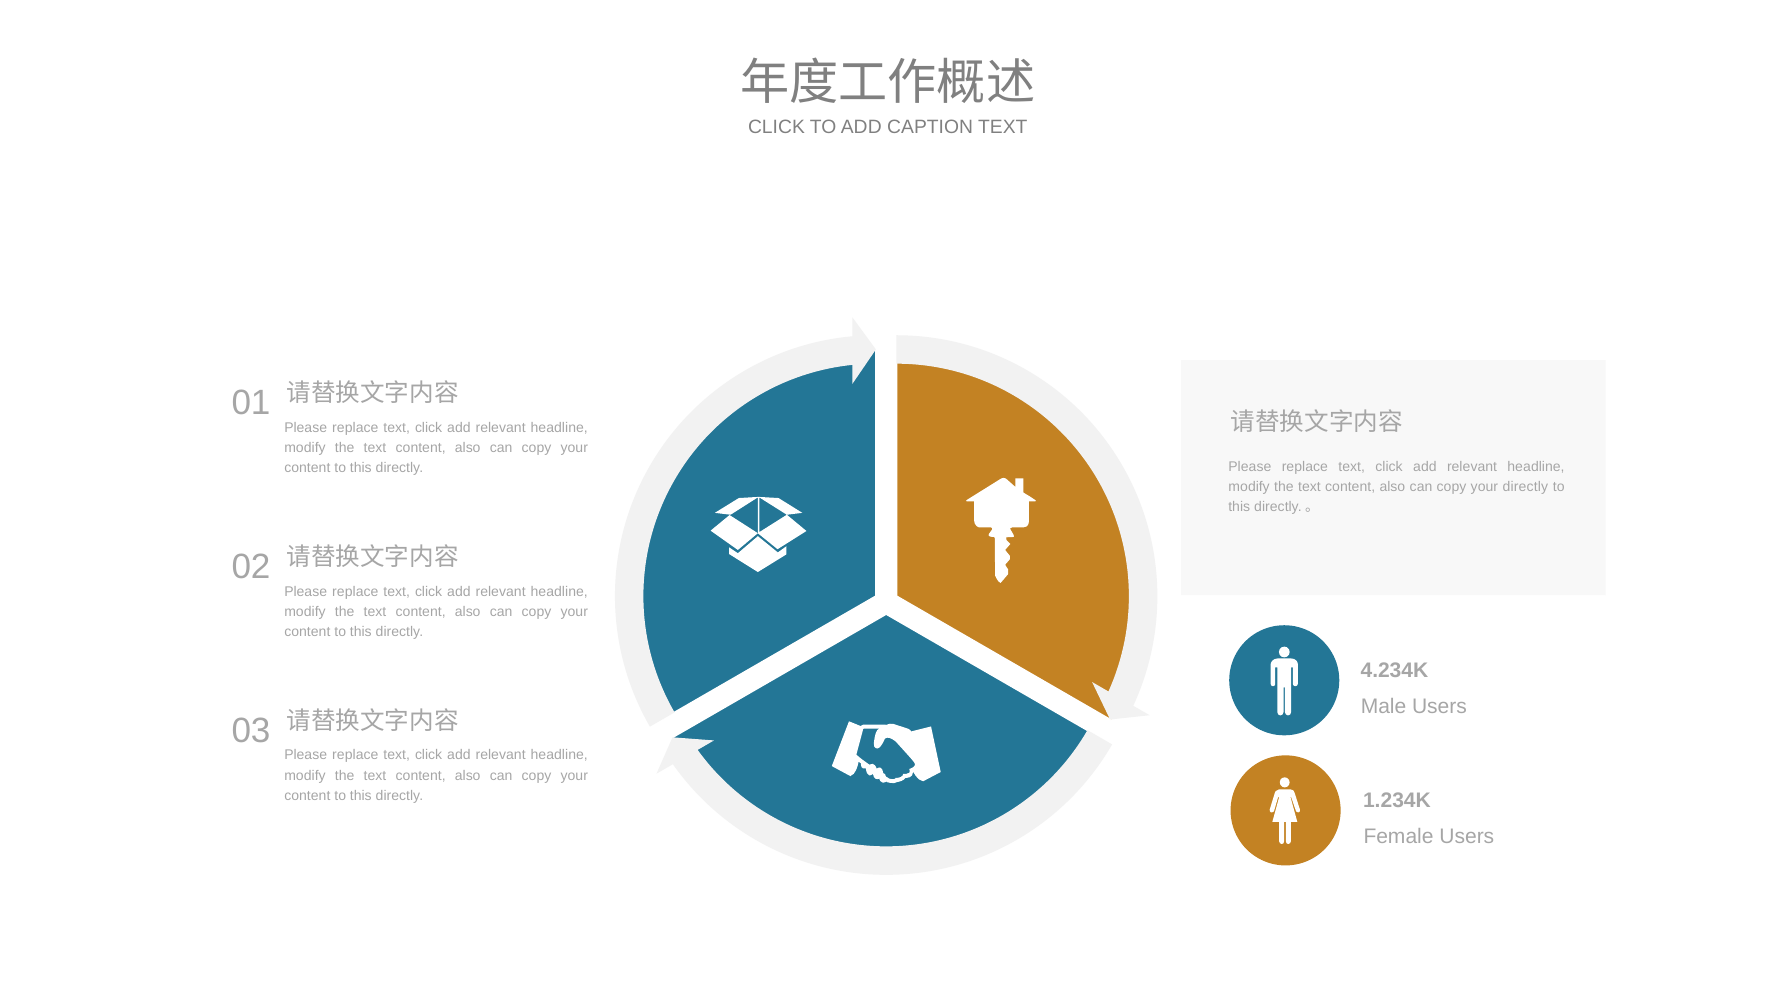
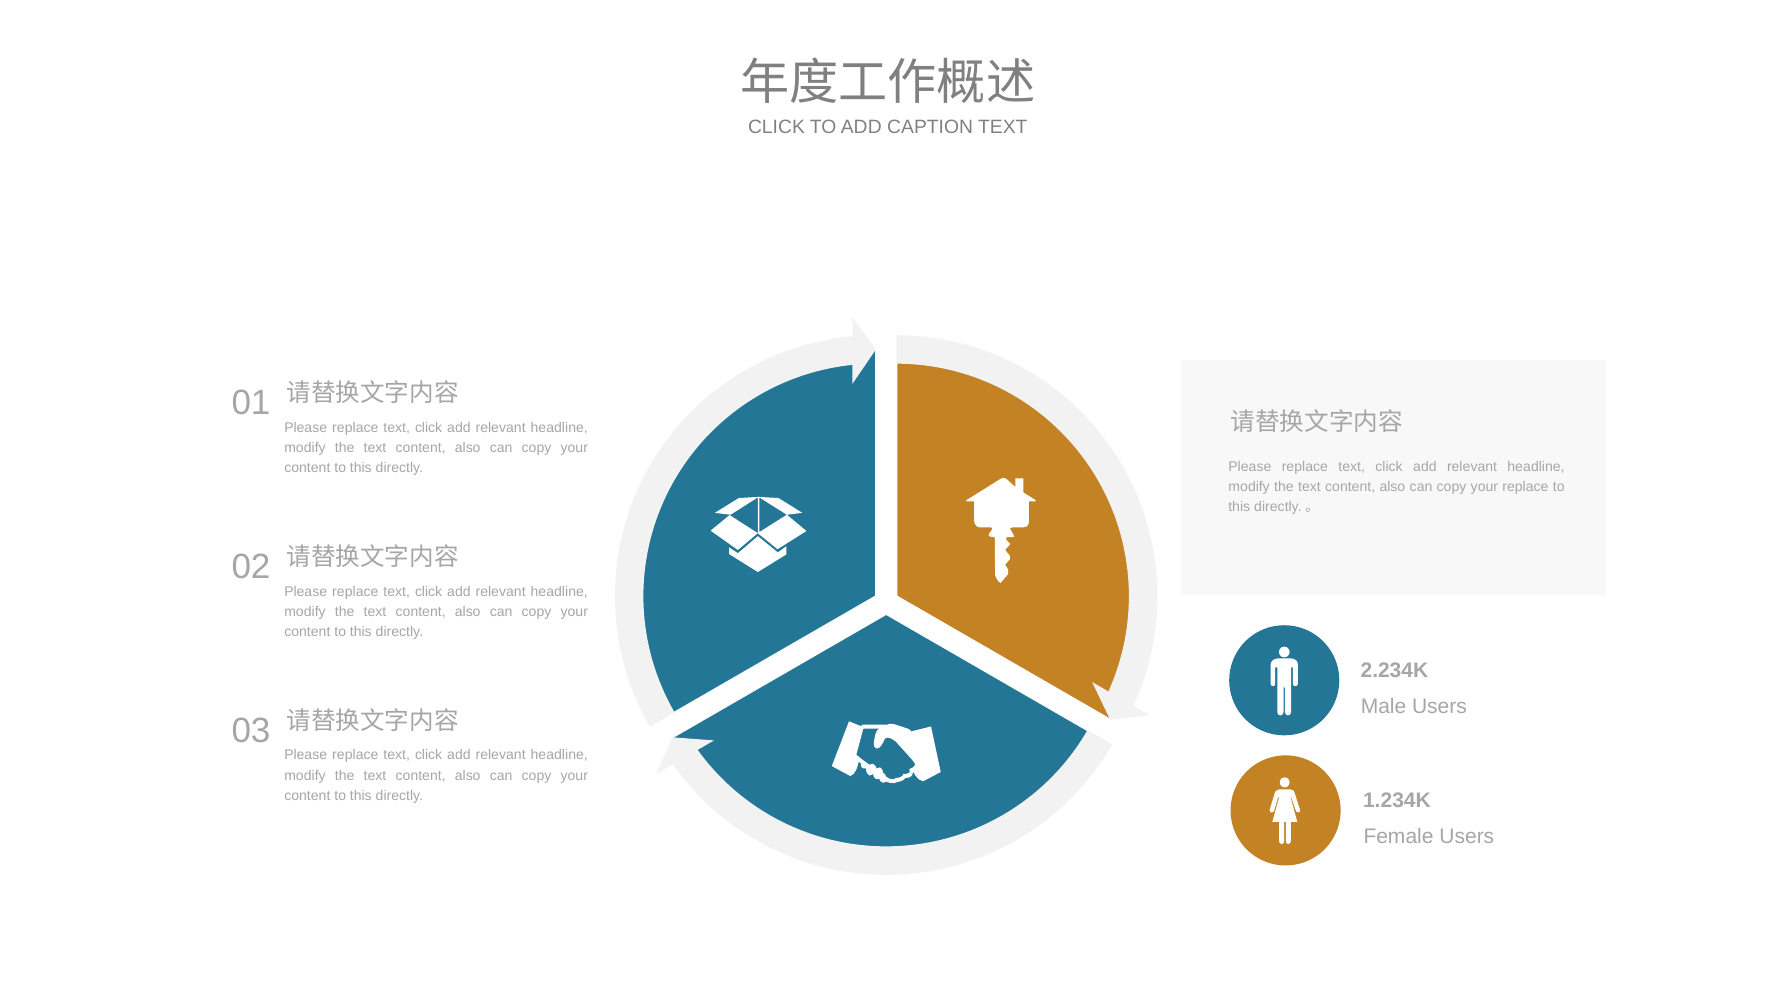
your directly: directly -> replace
4.234K: 4.234K -> 2.234K
